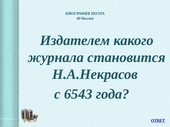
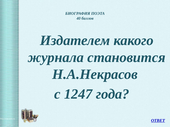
6543: 6543 -> 1247
